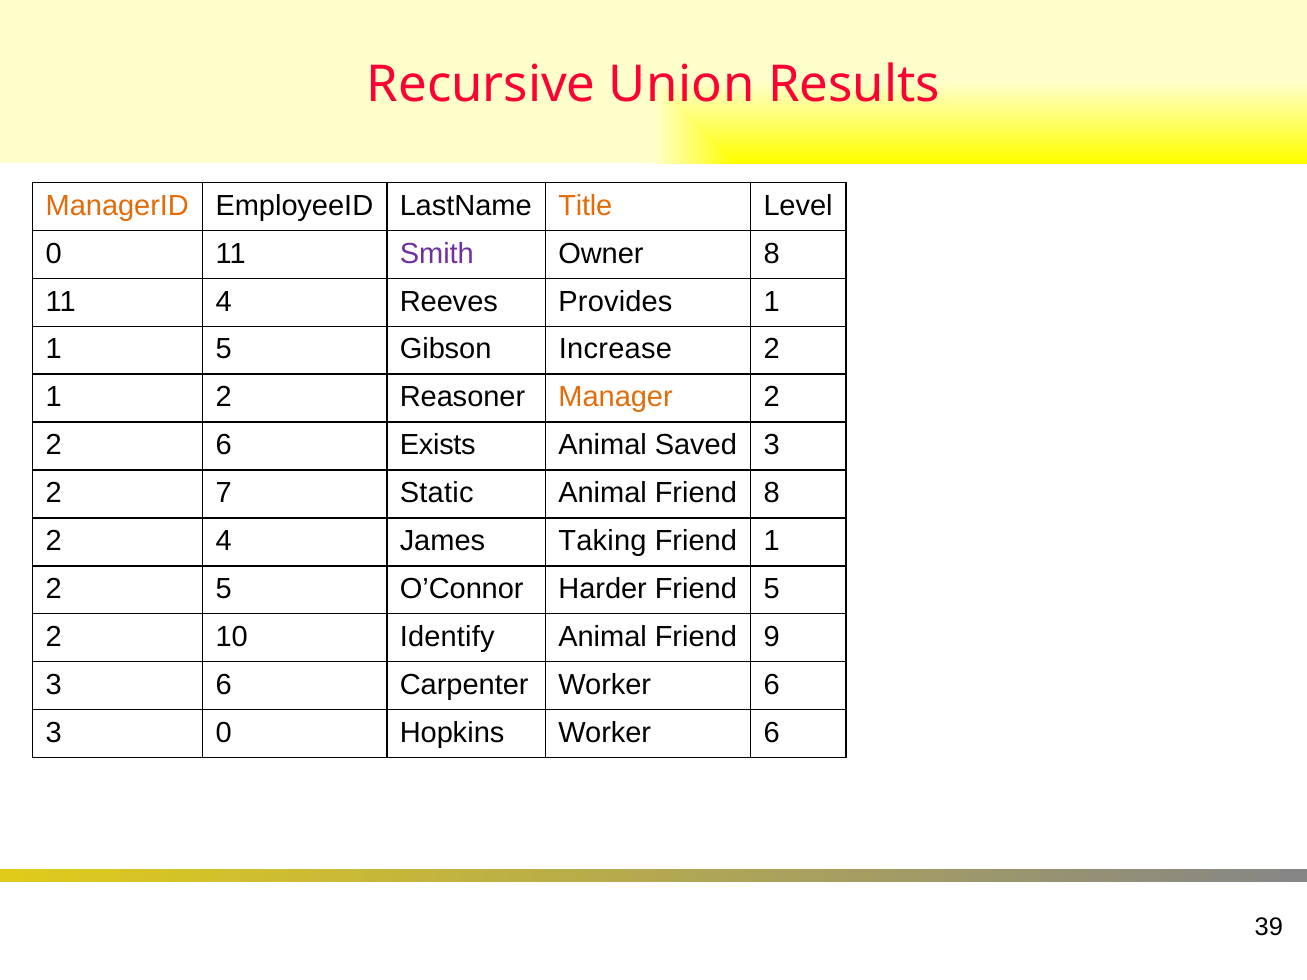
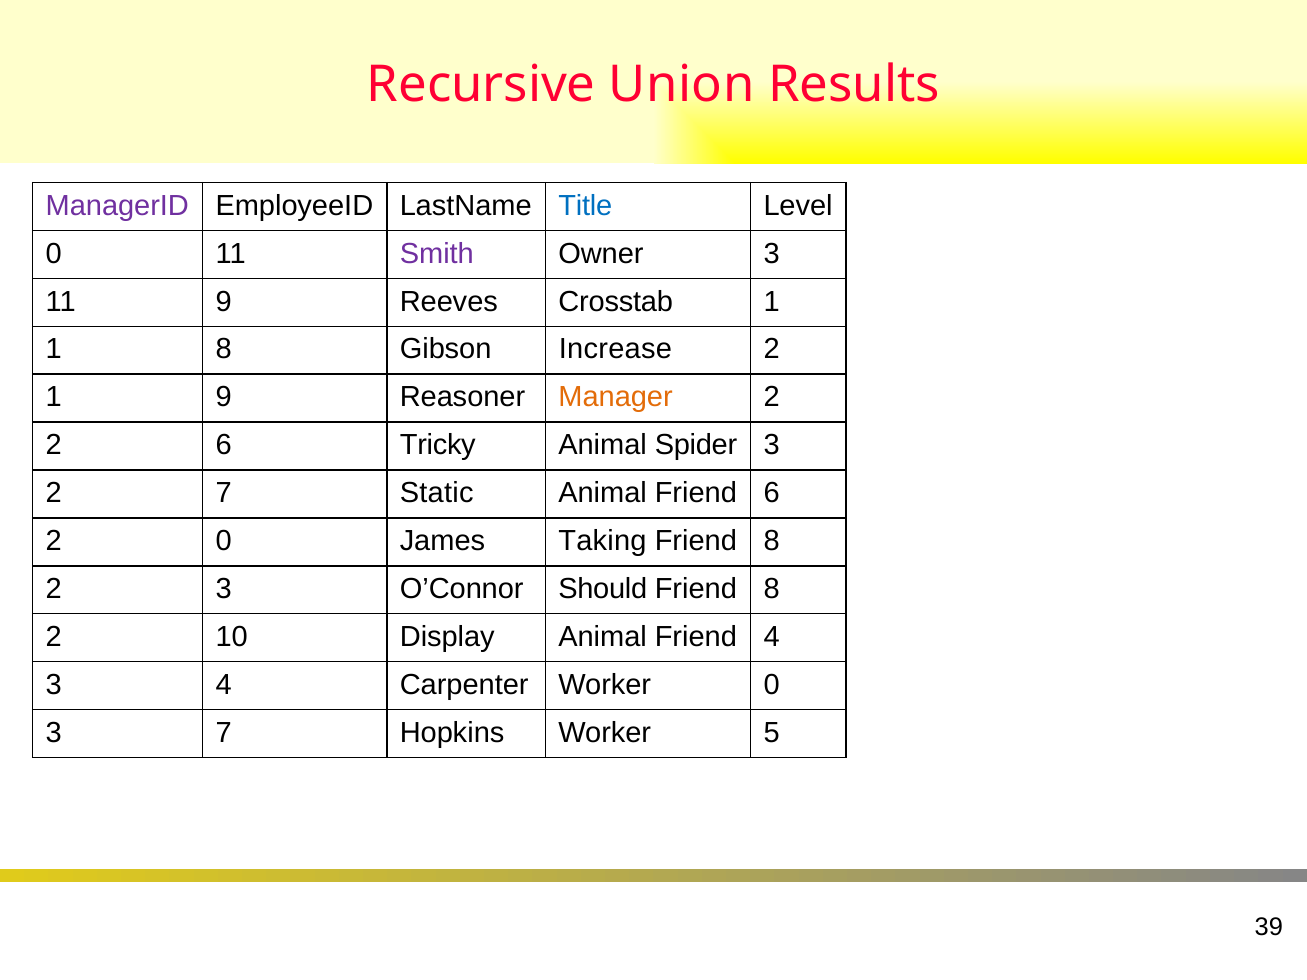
ManagerID colour: orange -> purple
Title colour: orange -> blue
Owner 8: 8 -> 3
11 4: 4 -> 9
Provides: Provides -> Crosstab
1 5: 5 -> 8
2 at (224, 397): 2 -> 9
Exists: Exists -> Tricky
Saved: Saved -> Spider
Friend 8: 8 -> 6
2 4: 4 -> 0
1 at (772, 541): 1 -> 8
2 5: 5 -> 3
Harder: Harder -> Should
5 at (772, 589): 5 -> 8
Identify: Identify -> Display
Friend 9: 9 -> 4
3 6: 6 -> 4
Carpenter Worker 6: 6 -> 0
3 0: 0 -> 7
Hopkins Worker 6: 6 -> 5
